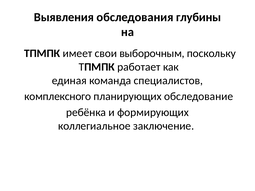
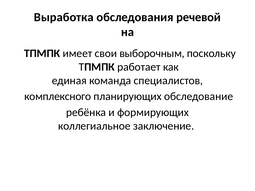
Выявления: Выявления -> Выработка
глубины: глубины -> речевой
